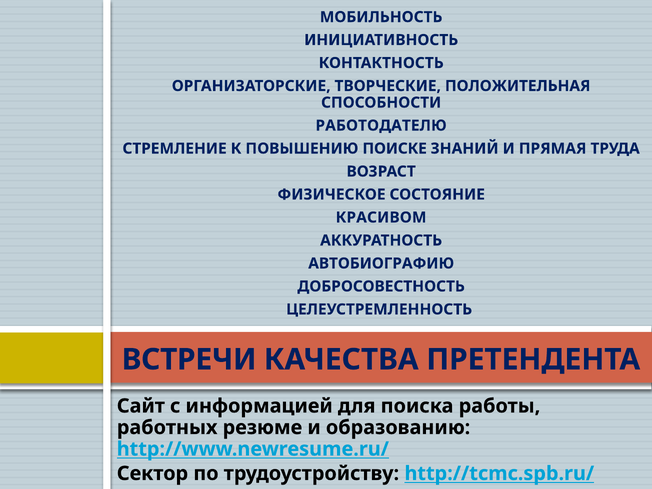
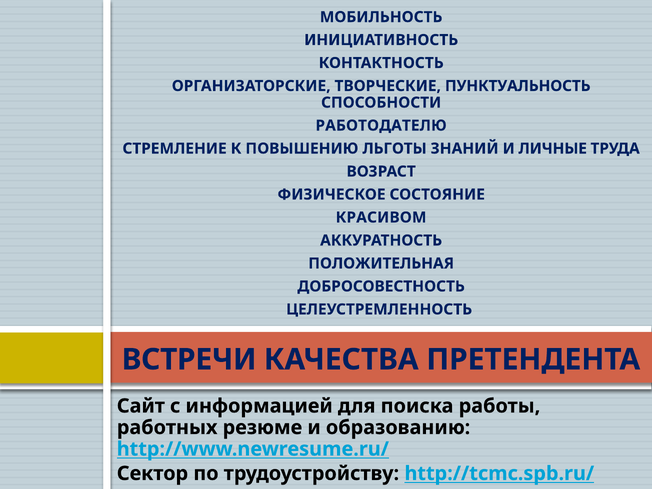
ПОЛОЖИТЕЛЬНАЯ: ПОЛОЖИТЕЛЬНАЯ -> ПУНКТУАЛЬНОСТЬ
ПОИСКЕ: ПОИСКЕ -> ЛЬГОТЫ
ПРЯМАЯ: ПРЯМАЯ -> ЛИЧНЫЕ
АВТОБИОГРАФИЮ: АВТОБИОГРАФИЮ -> ПОЛОЖИТЕЛЬНАЯ
